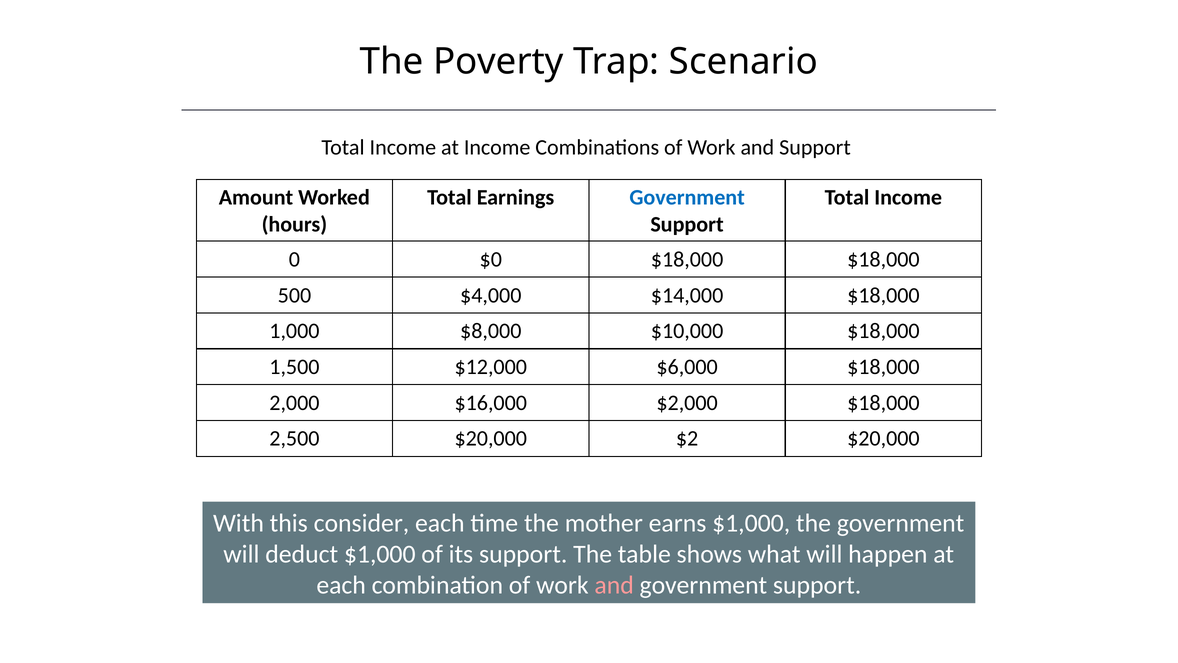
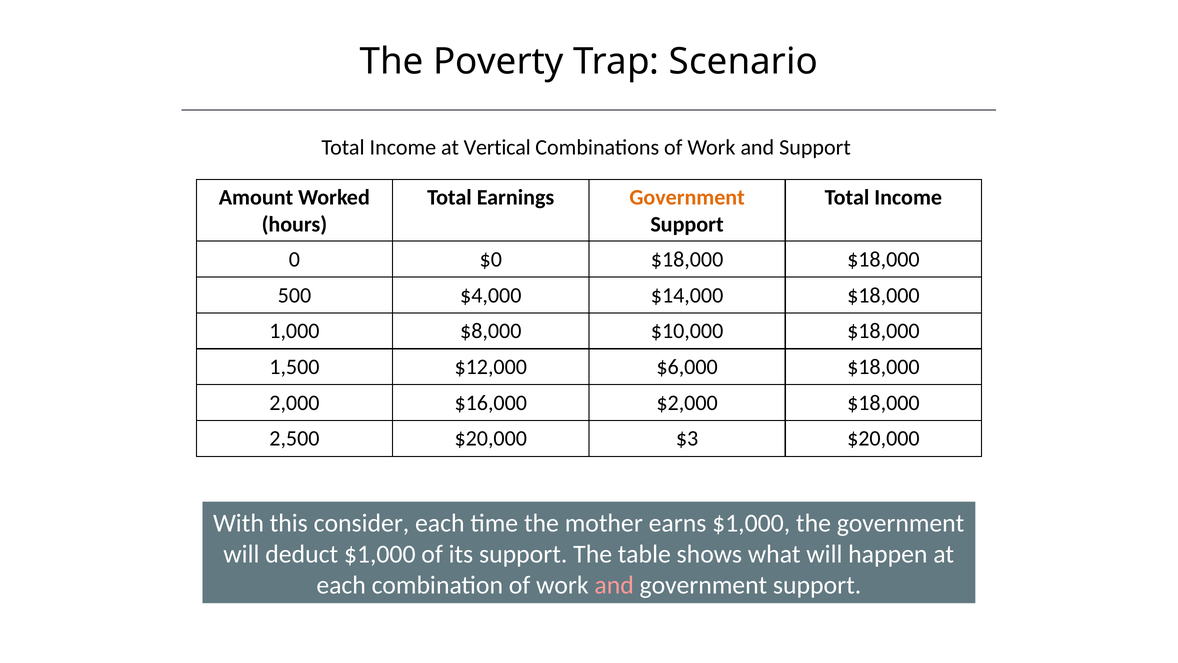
at Income: Income -> Vertical
Government at (687, 197) colour: blue -> orange
$2: $2 -> $3
